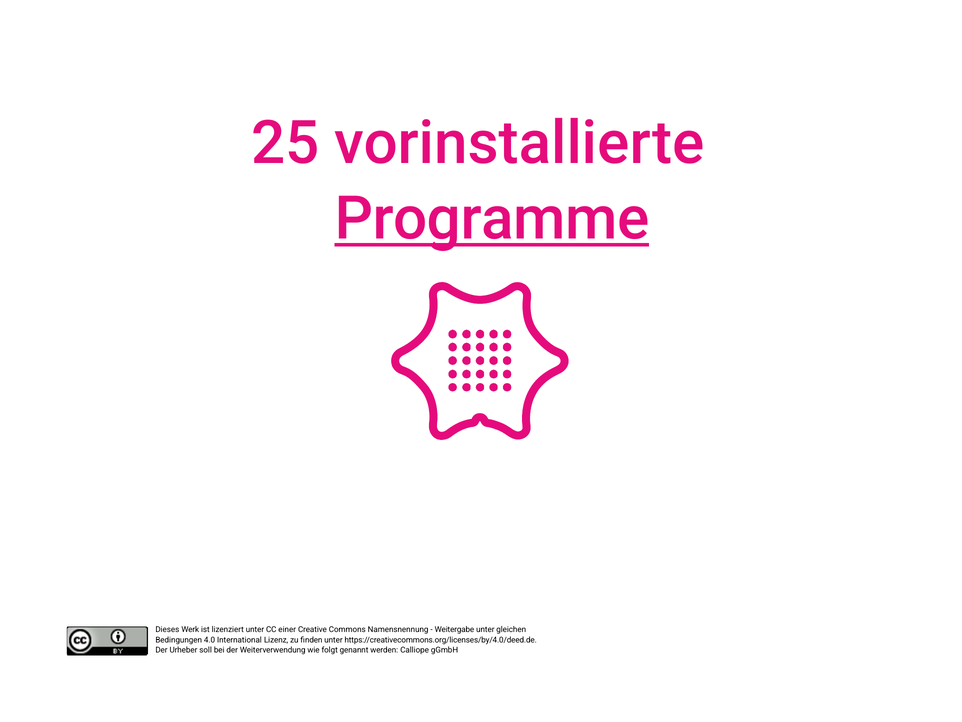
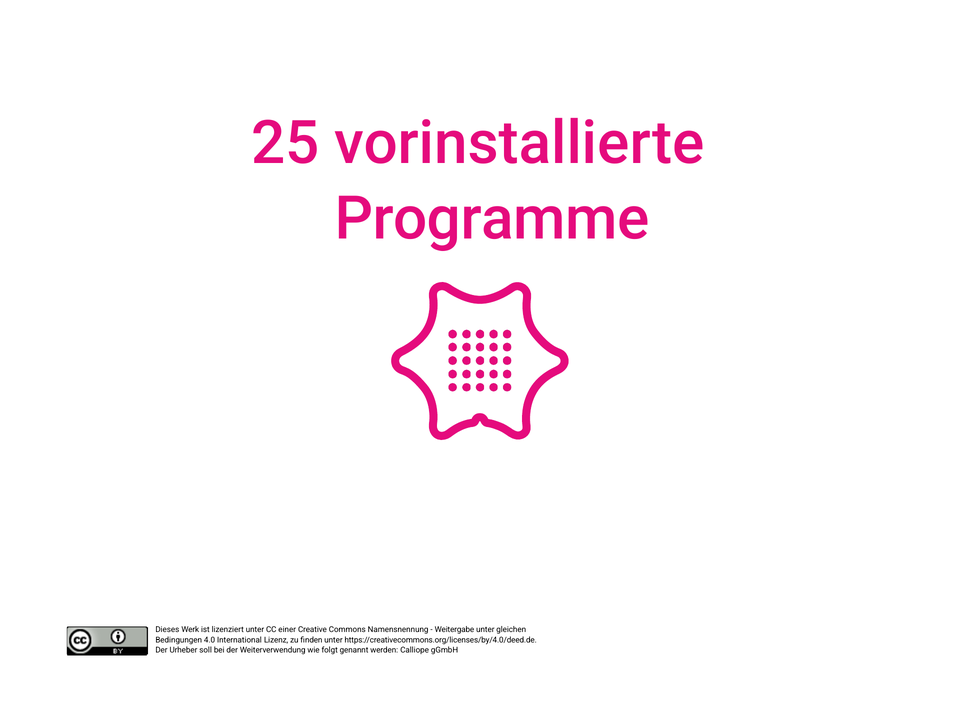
Programme underline: present -> none
